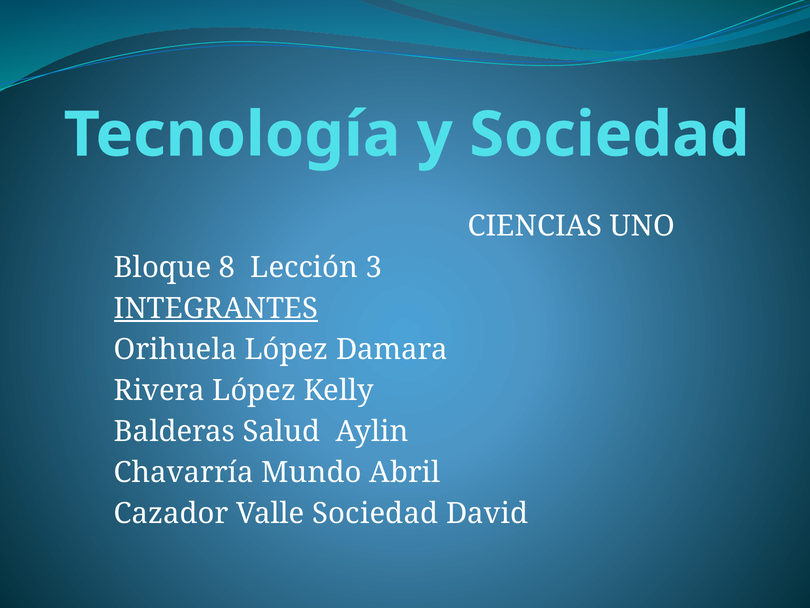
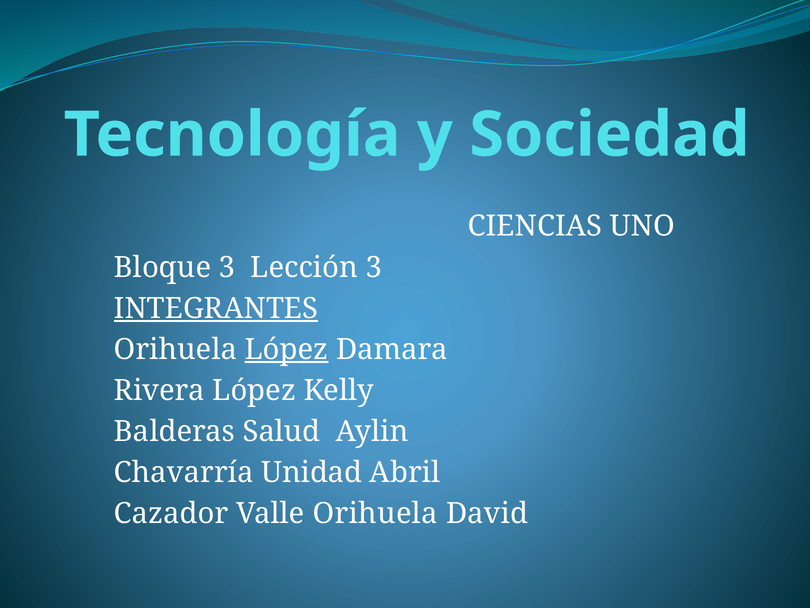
Bloque 8: 8 -> 3
López at (287, 349) underline: none -> present
Mundo: Mundo -> Unidad
Valle Sociedad: Sociedad -> Orihuela
